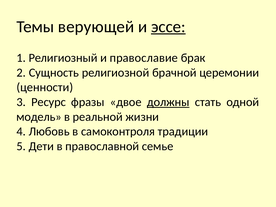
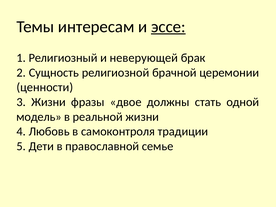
верующей: верующей -> интересам
православие: православие -> неверующей
3 Ресурс: Ресурс -> Жизни
должны underline: present -> none
